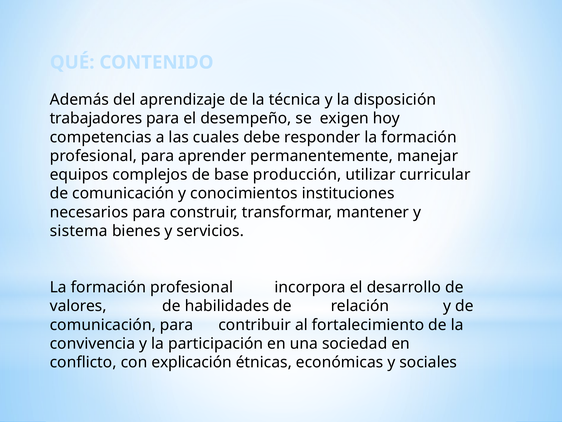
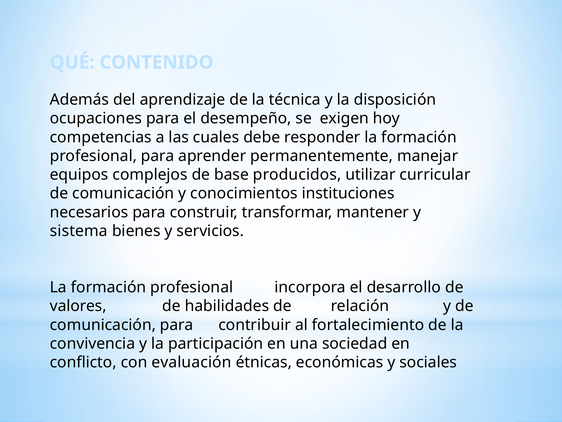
trabajadores: trabajadores -> ocupaciones
producción: producción -> producidos
explicación: explicación -> evaluación
